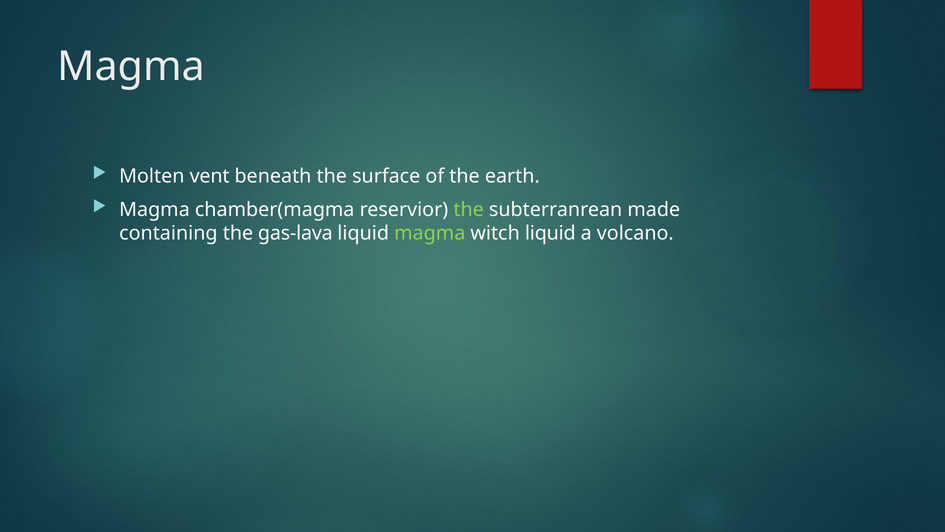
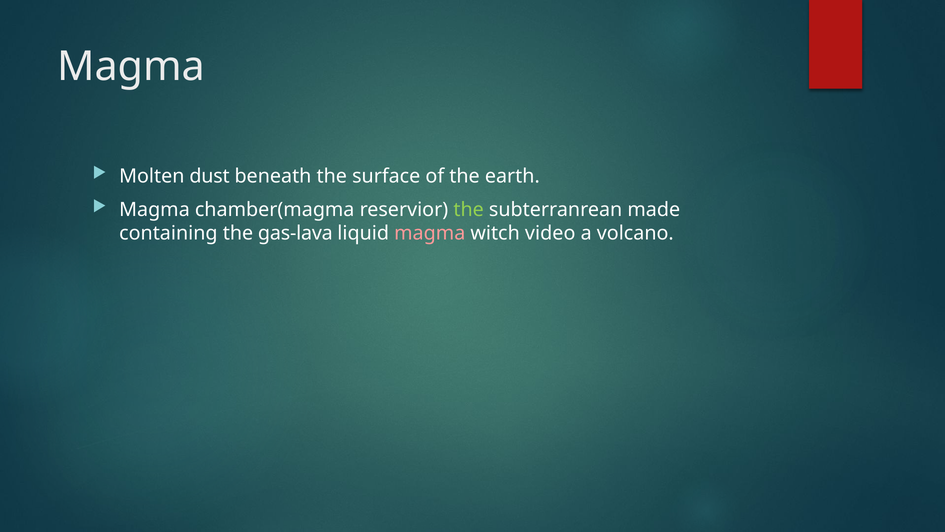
vent: vent -> dust
magma at (430, 233) colour: light green -> pink
witch liquid: liquid -> video
